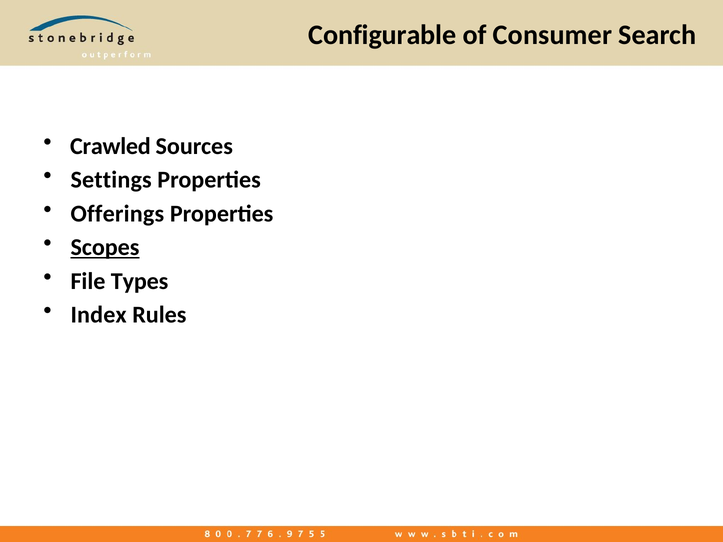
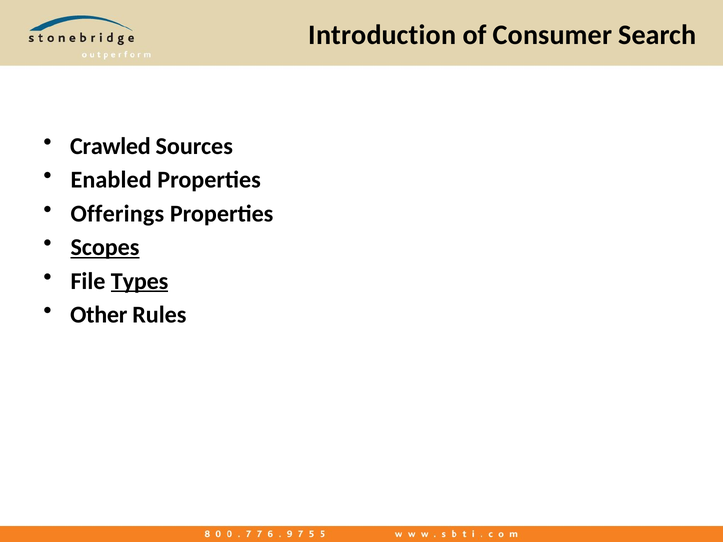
Configurable: Configurable -> Introduction
Settings: Settings -> Enabled
Types underline: none -> present
Index: Index -> Other
